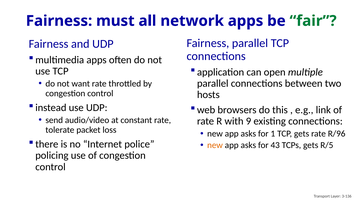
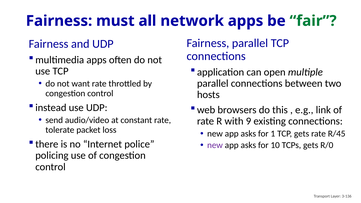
R/96: R/96 -> R/45
new at (215, 145) colour: orange -> purple
43: 43 -> 10
R/5: R/5 -> R/0
